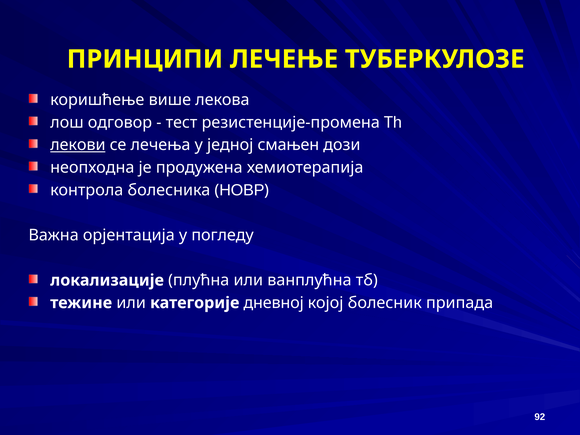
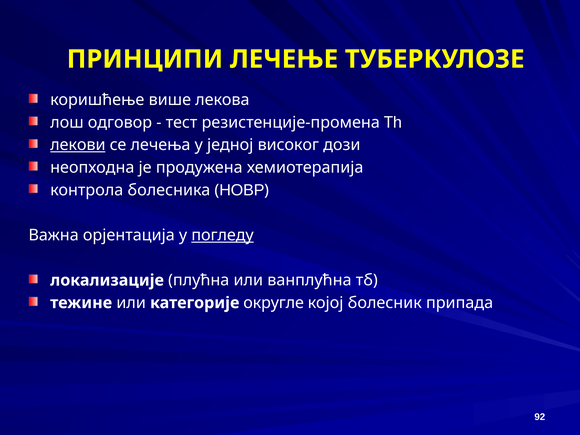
смањен: смањен -> високог
погледу underline: none -> present
дневној: дневној -> округле
